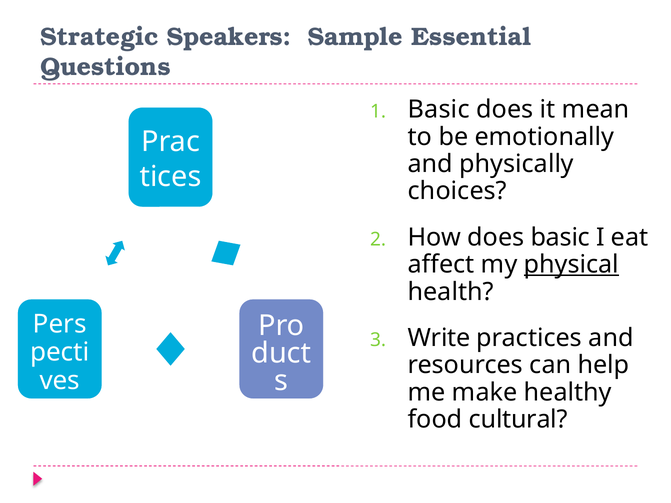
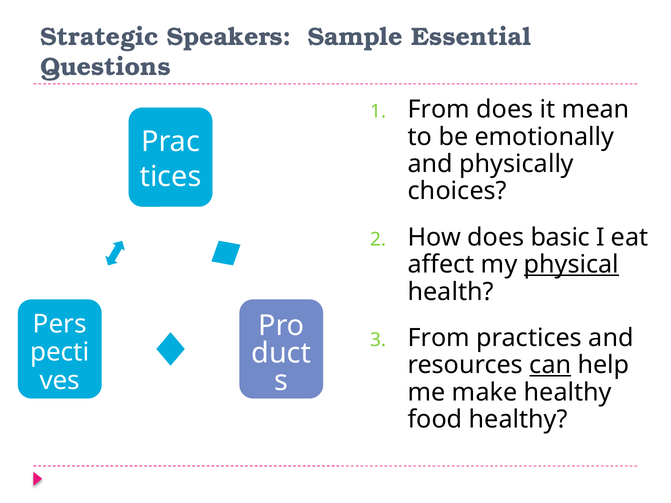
Basic at (439, 110): Basic -> From
Write at (439, 338): Write -> From
can underline: none -> present
food cultural: cultural -> healthy
